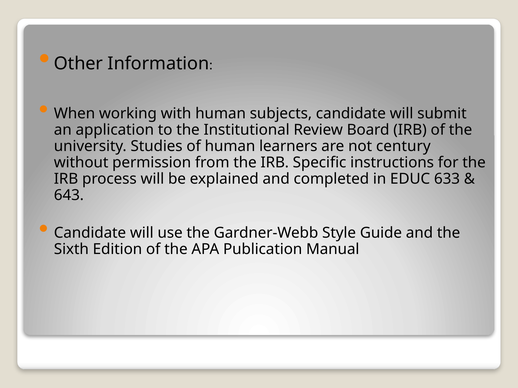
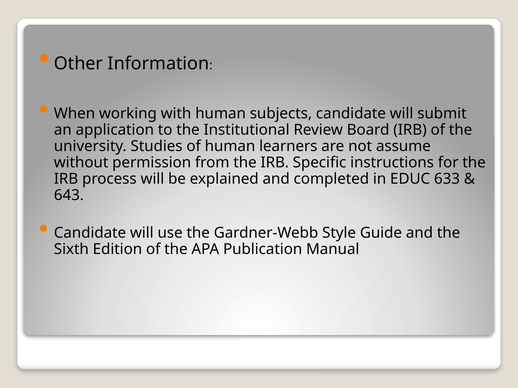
century: century -> assume
